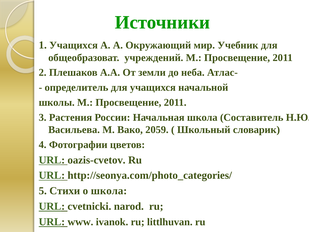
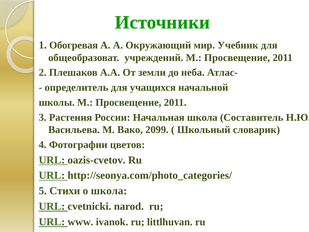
1 Учащихся: Учащихся -> Обогревая
2059: 2059 -> 2099
